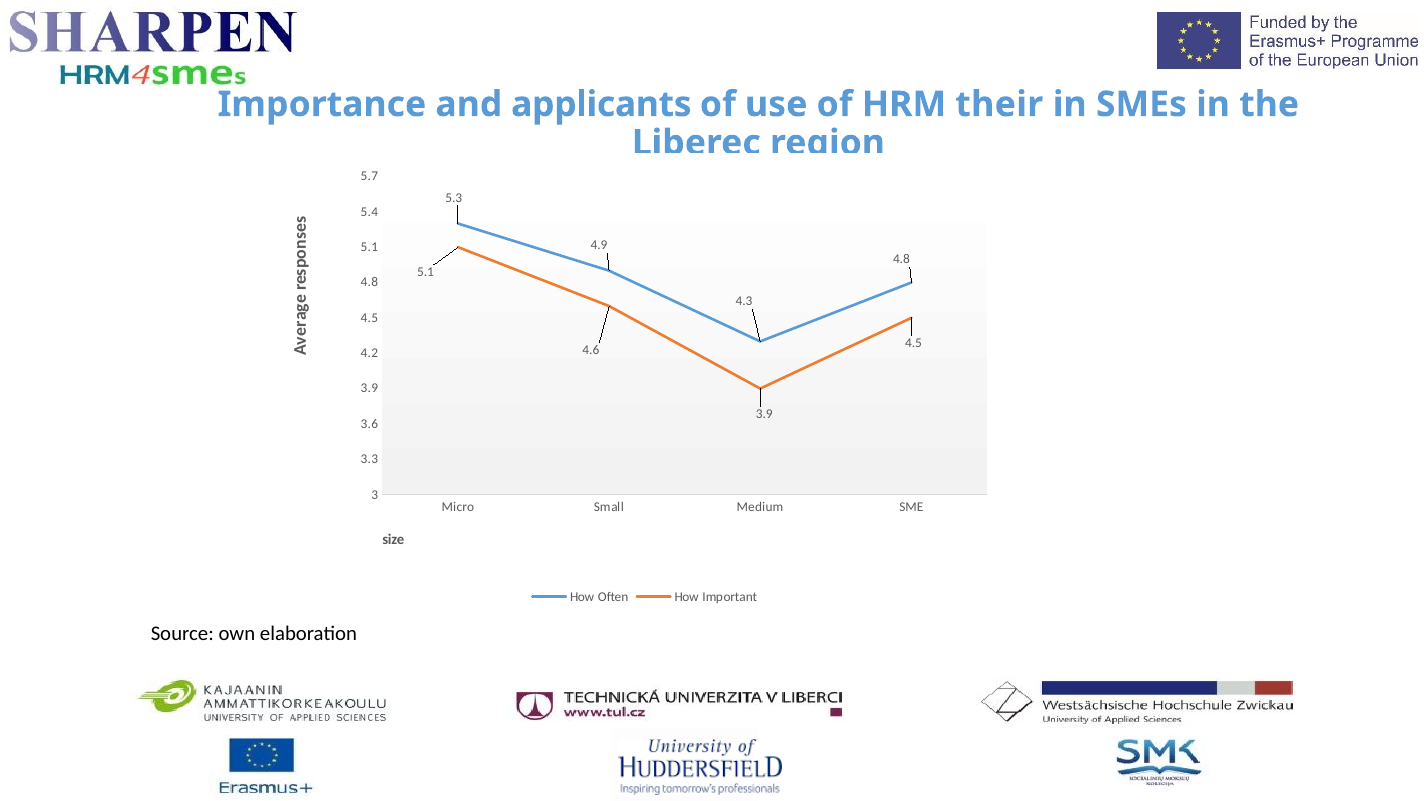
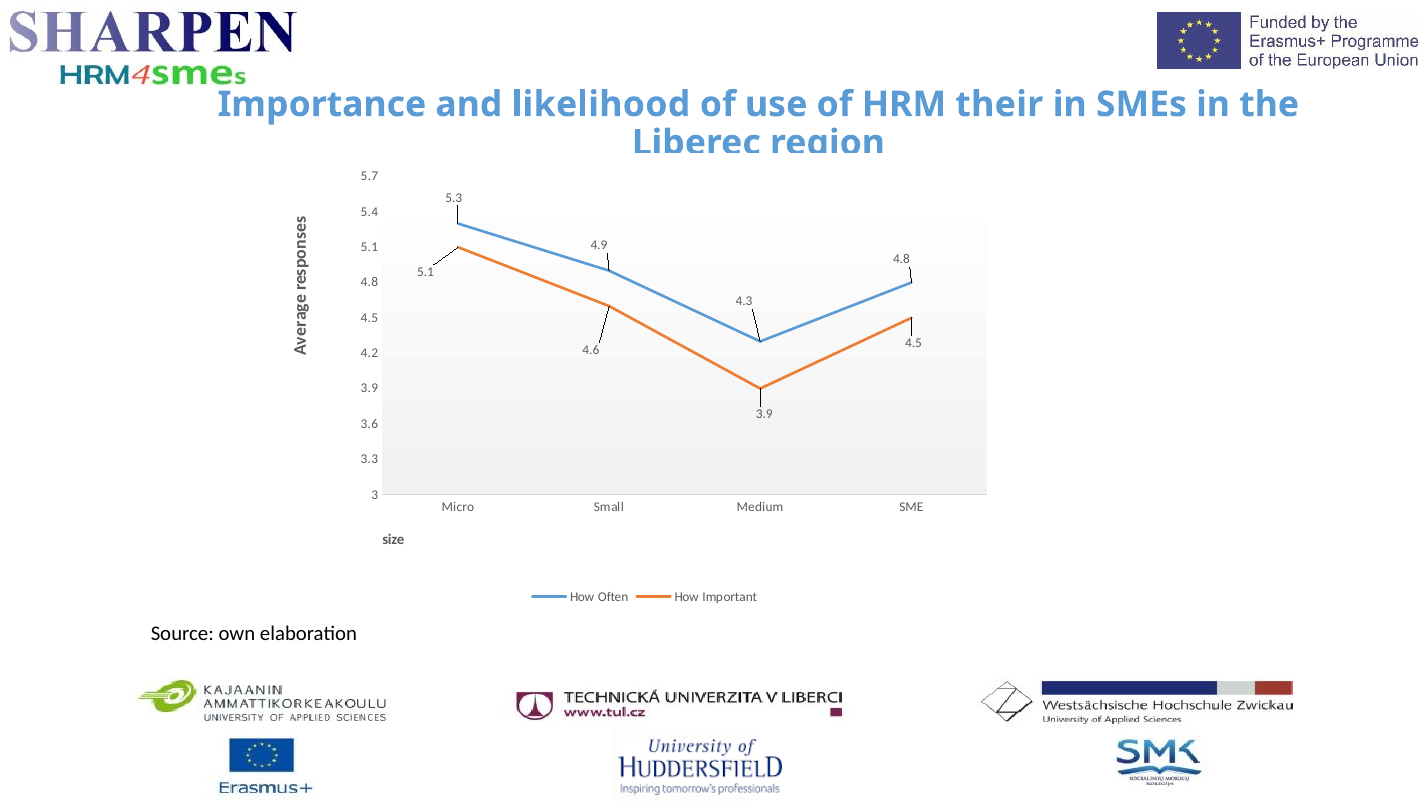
applicants: applicants -> likelihood
